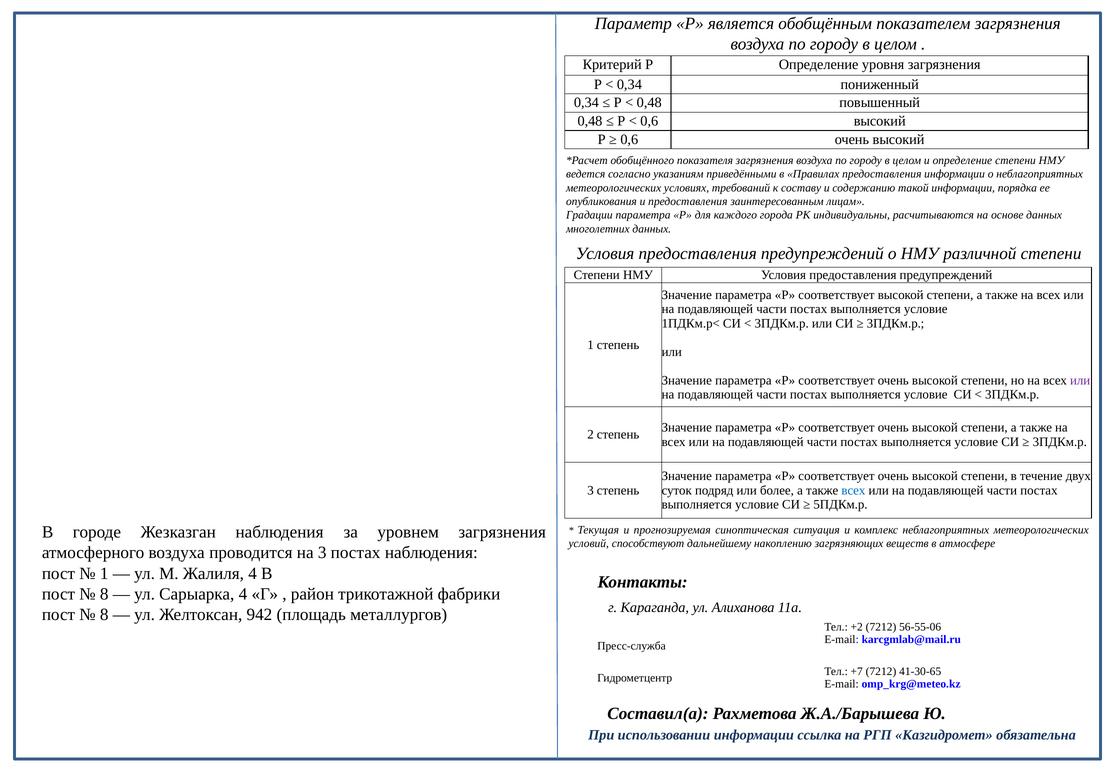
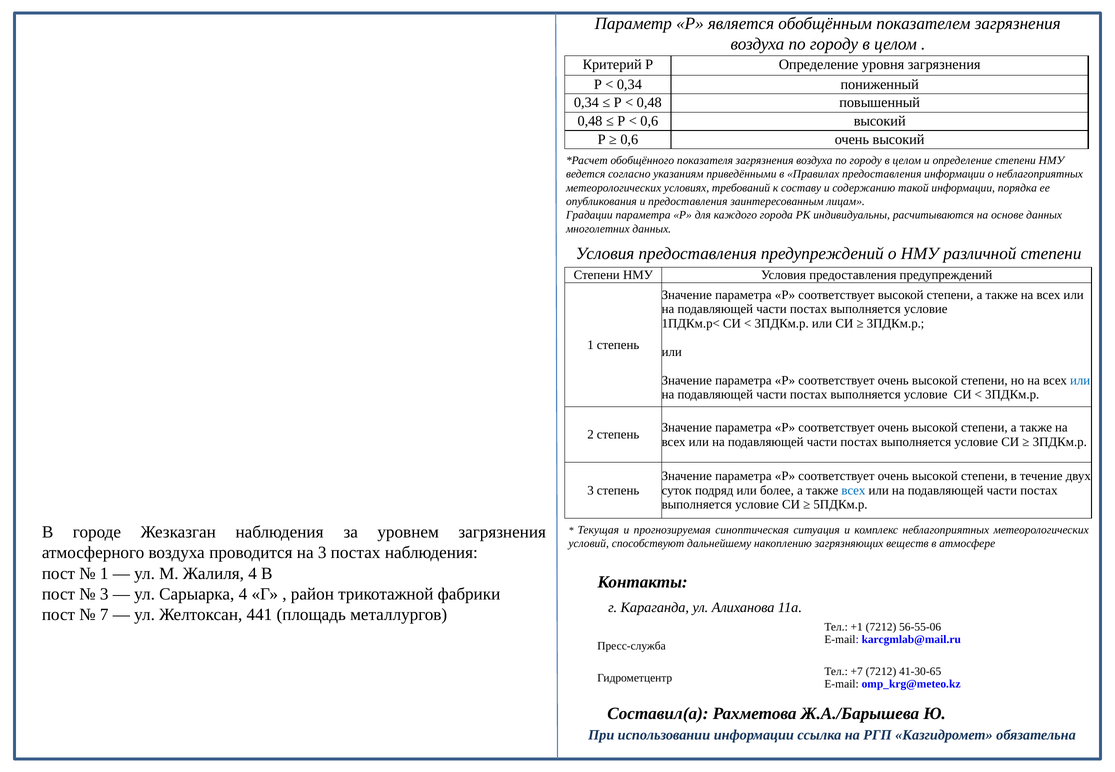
или at (1080, 380) colour: purple -> blue
8 at (104, 594): 8 -> 3
8 at (104, 614): 8 -> 7
942: 942 -> 441
+2: +2 -> +1
